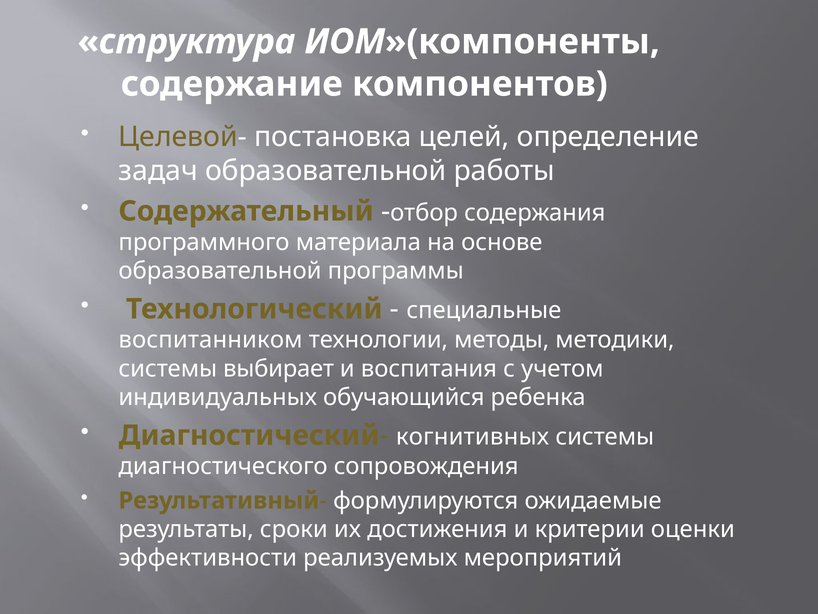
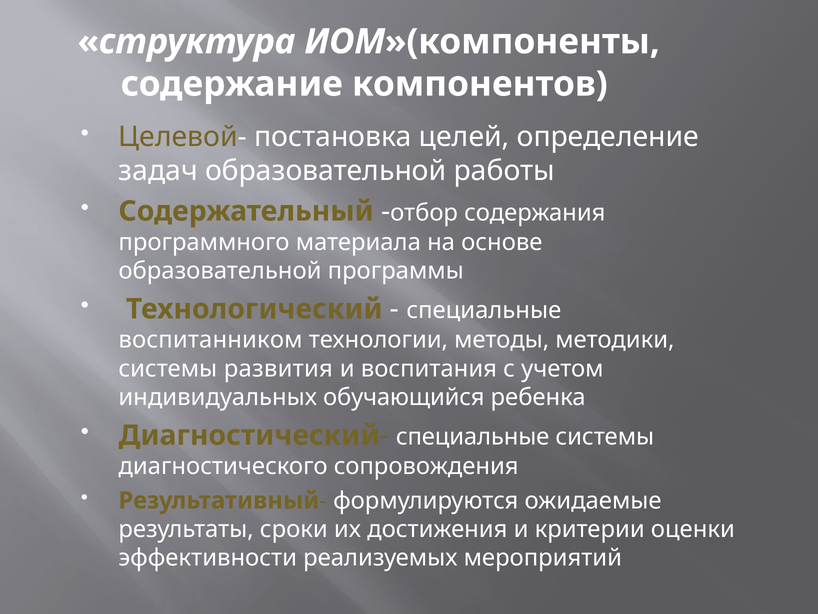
выбирает: выбирает -> развития
когнитивных at (472, 437): когнитивных -> специальные
